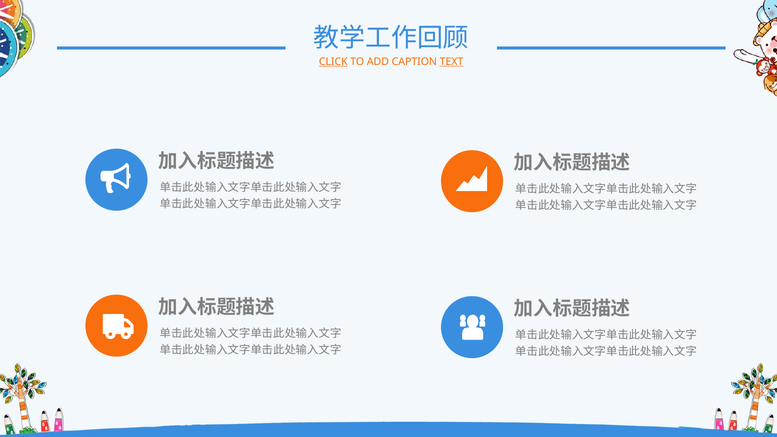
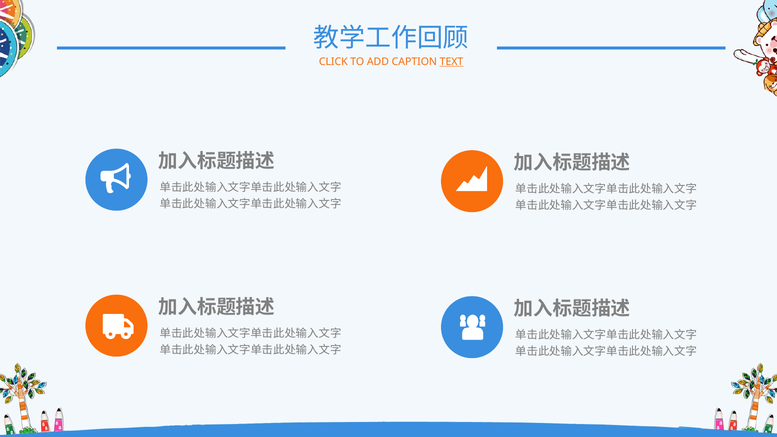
CLICK underline: present -> none
